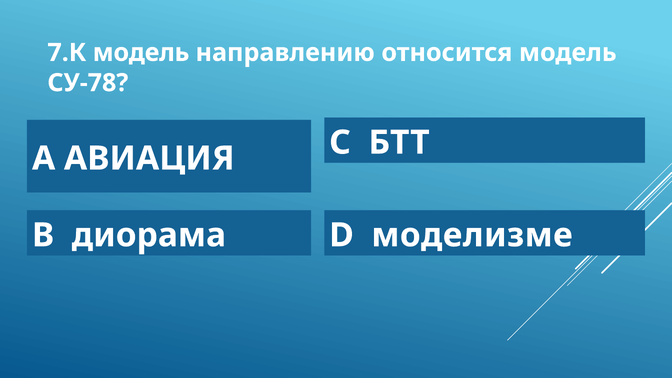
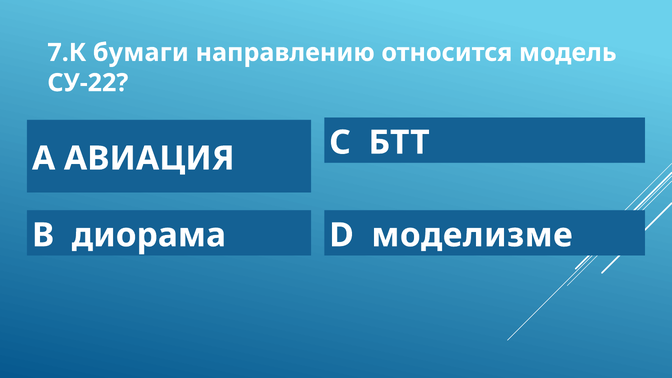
7.К модель: модель -> бумаги
СУ-78: СУ-78 -> СУ-22
